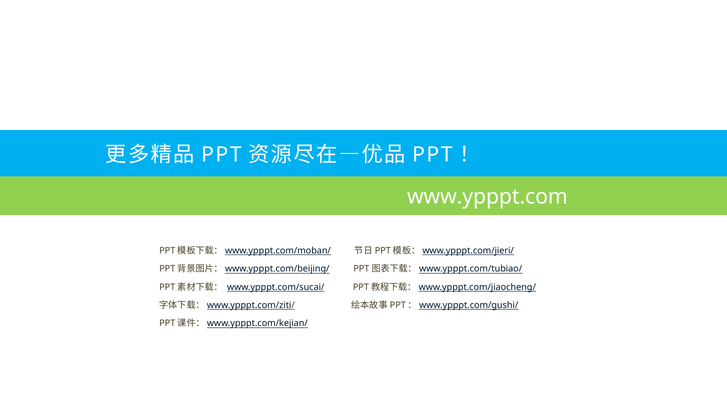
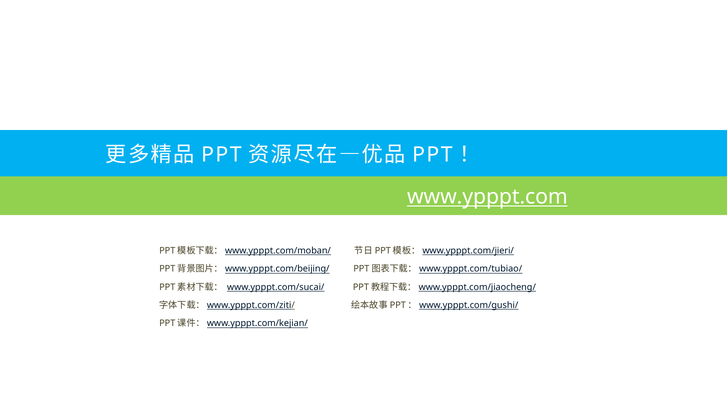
www.ypppt.com underline: none -> present
